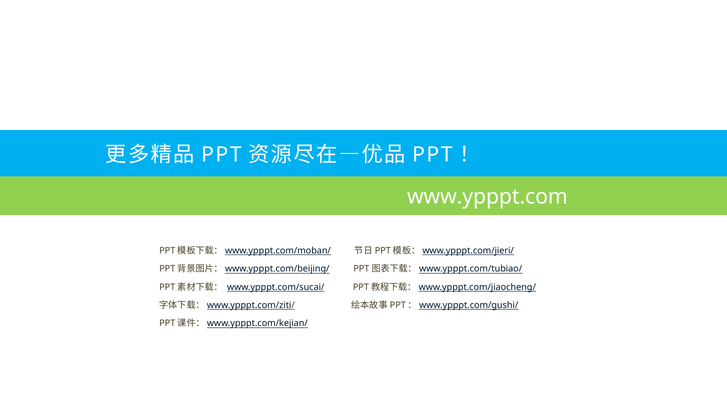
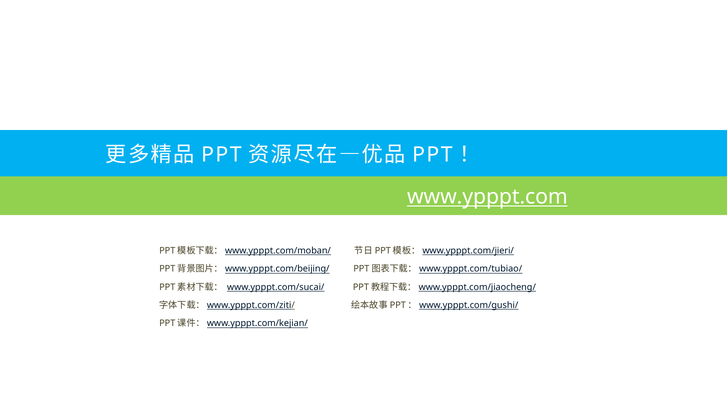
www.ypppt.com underline: none -> present
